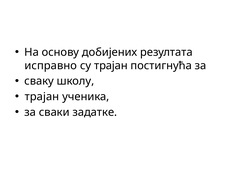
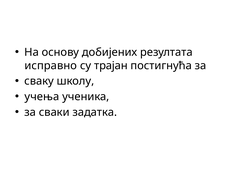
трајан at (42, 97): трајан -> учења
задатке: задатке -> задатка
